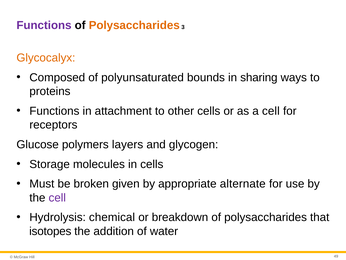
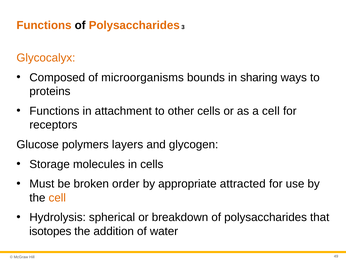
Functions at (44, 25) colour: purple -> orange
polyunsaturated: polyunsaturated -> microorganisms
given: given -> order
alternate: alternate -> attracted
cell at (57, 197) colour: purple -> orange
chemical: chemical -> spherical
